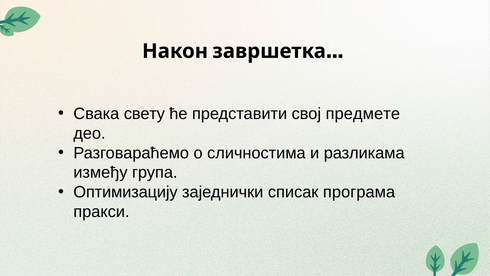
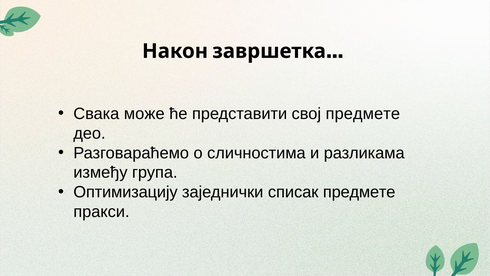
свету: свету -> може
списак програма: програма -> предмете
